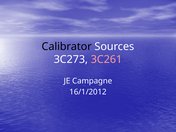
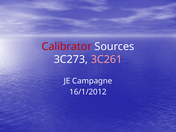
Calibrator colour: black -> red
